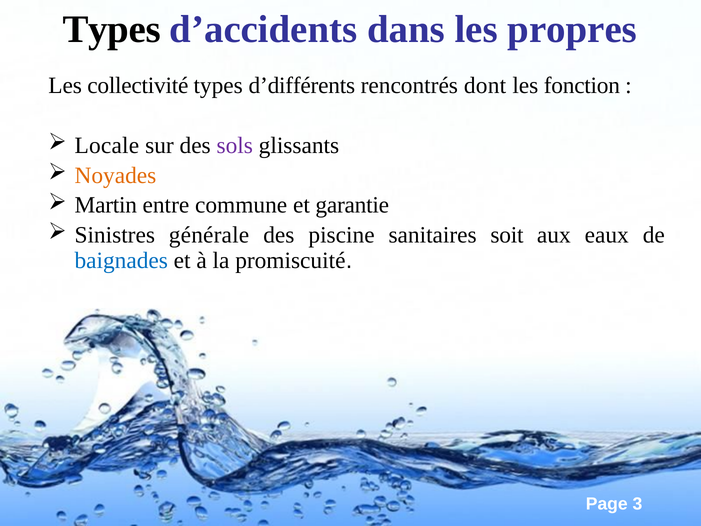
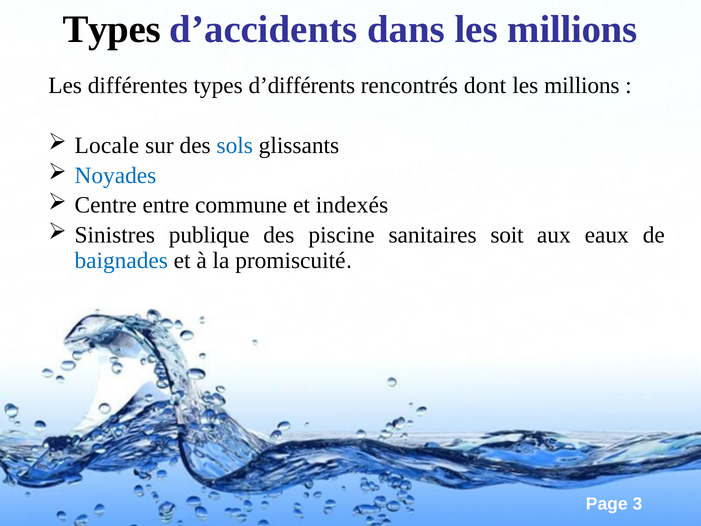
dans les propres: propres -> millions
collectivité: collectivité -> différentes
fonction at (582, 86): fonction -> millions
sols colour: purple -> blue
Noyades colour: orange -> blue
Martin: Martin -> Centre
garantie: garantie -> indexés
générale: générale -> publique
